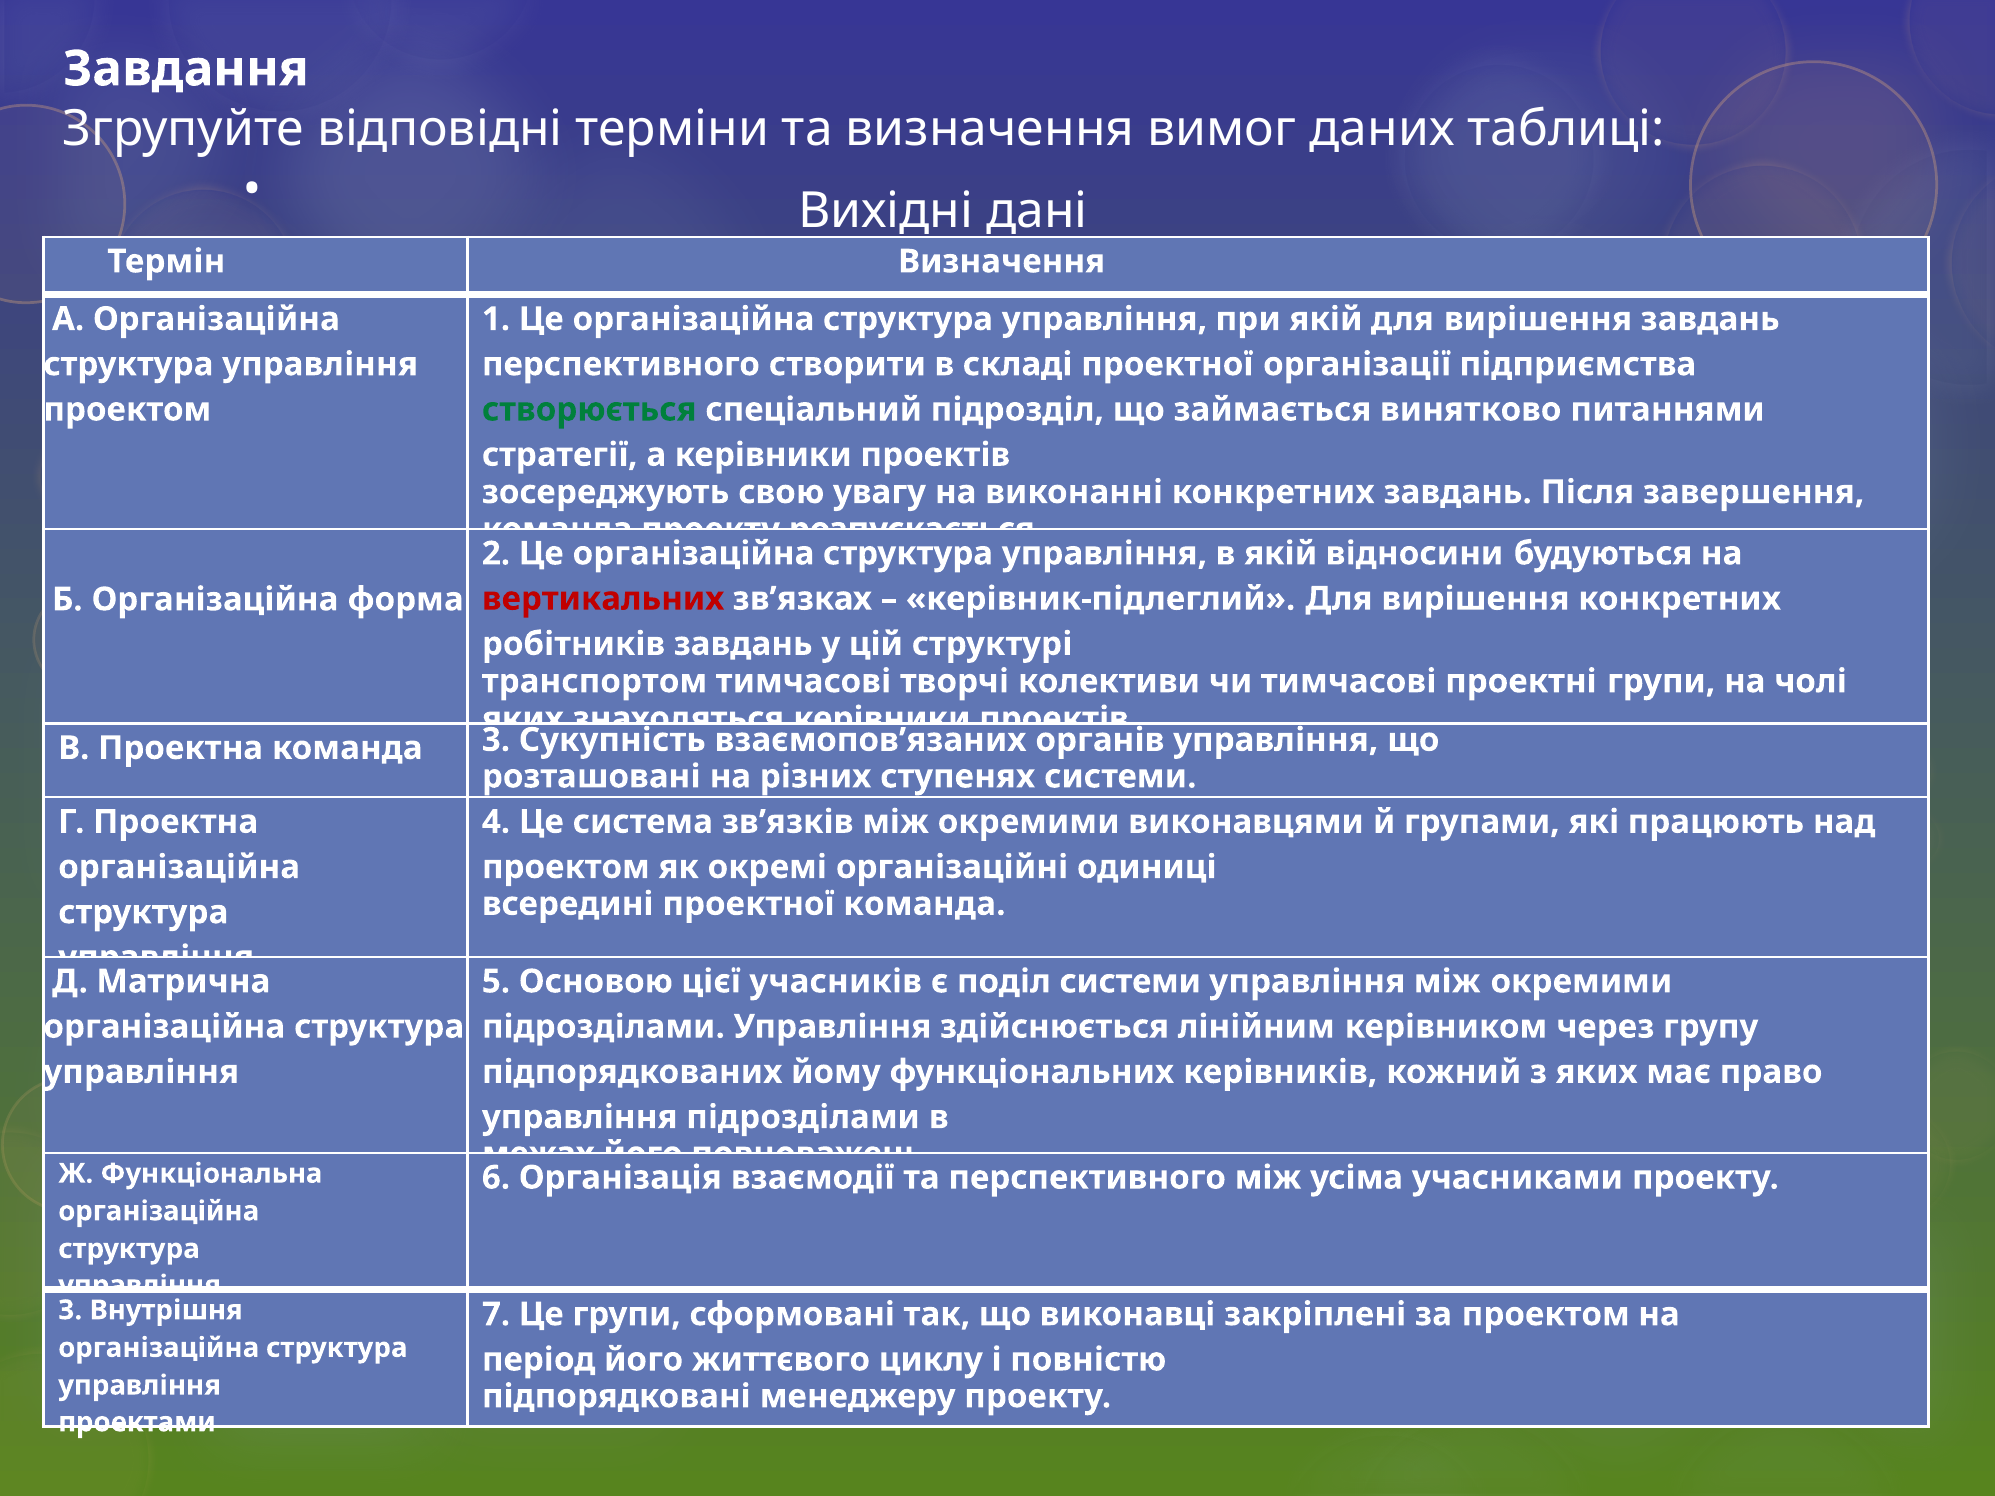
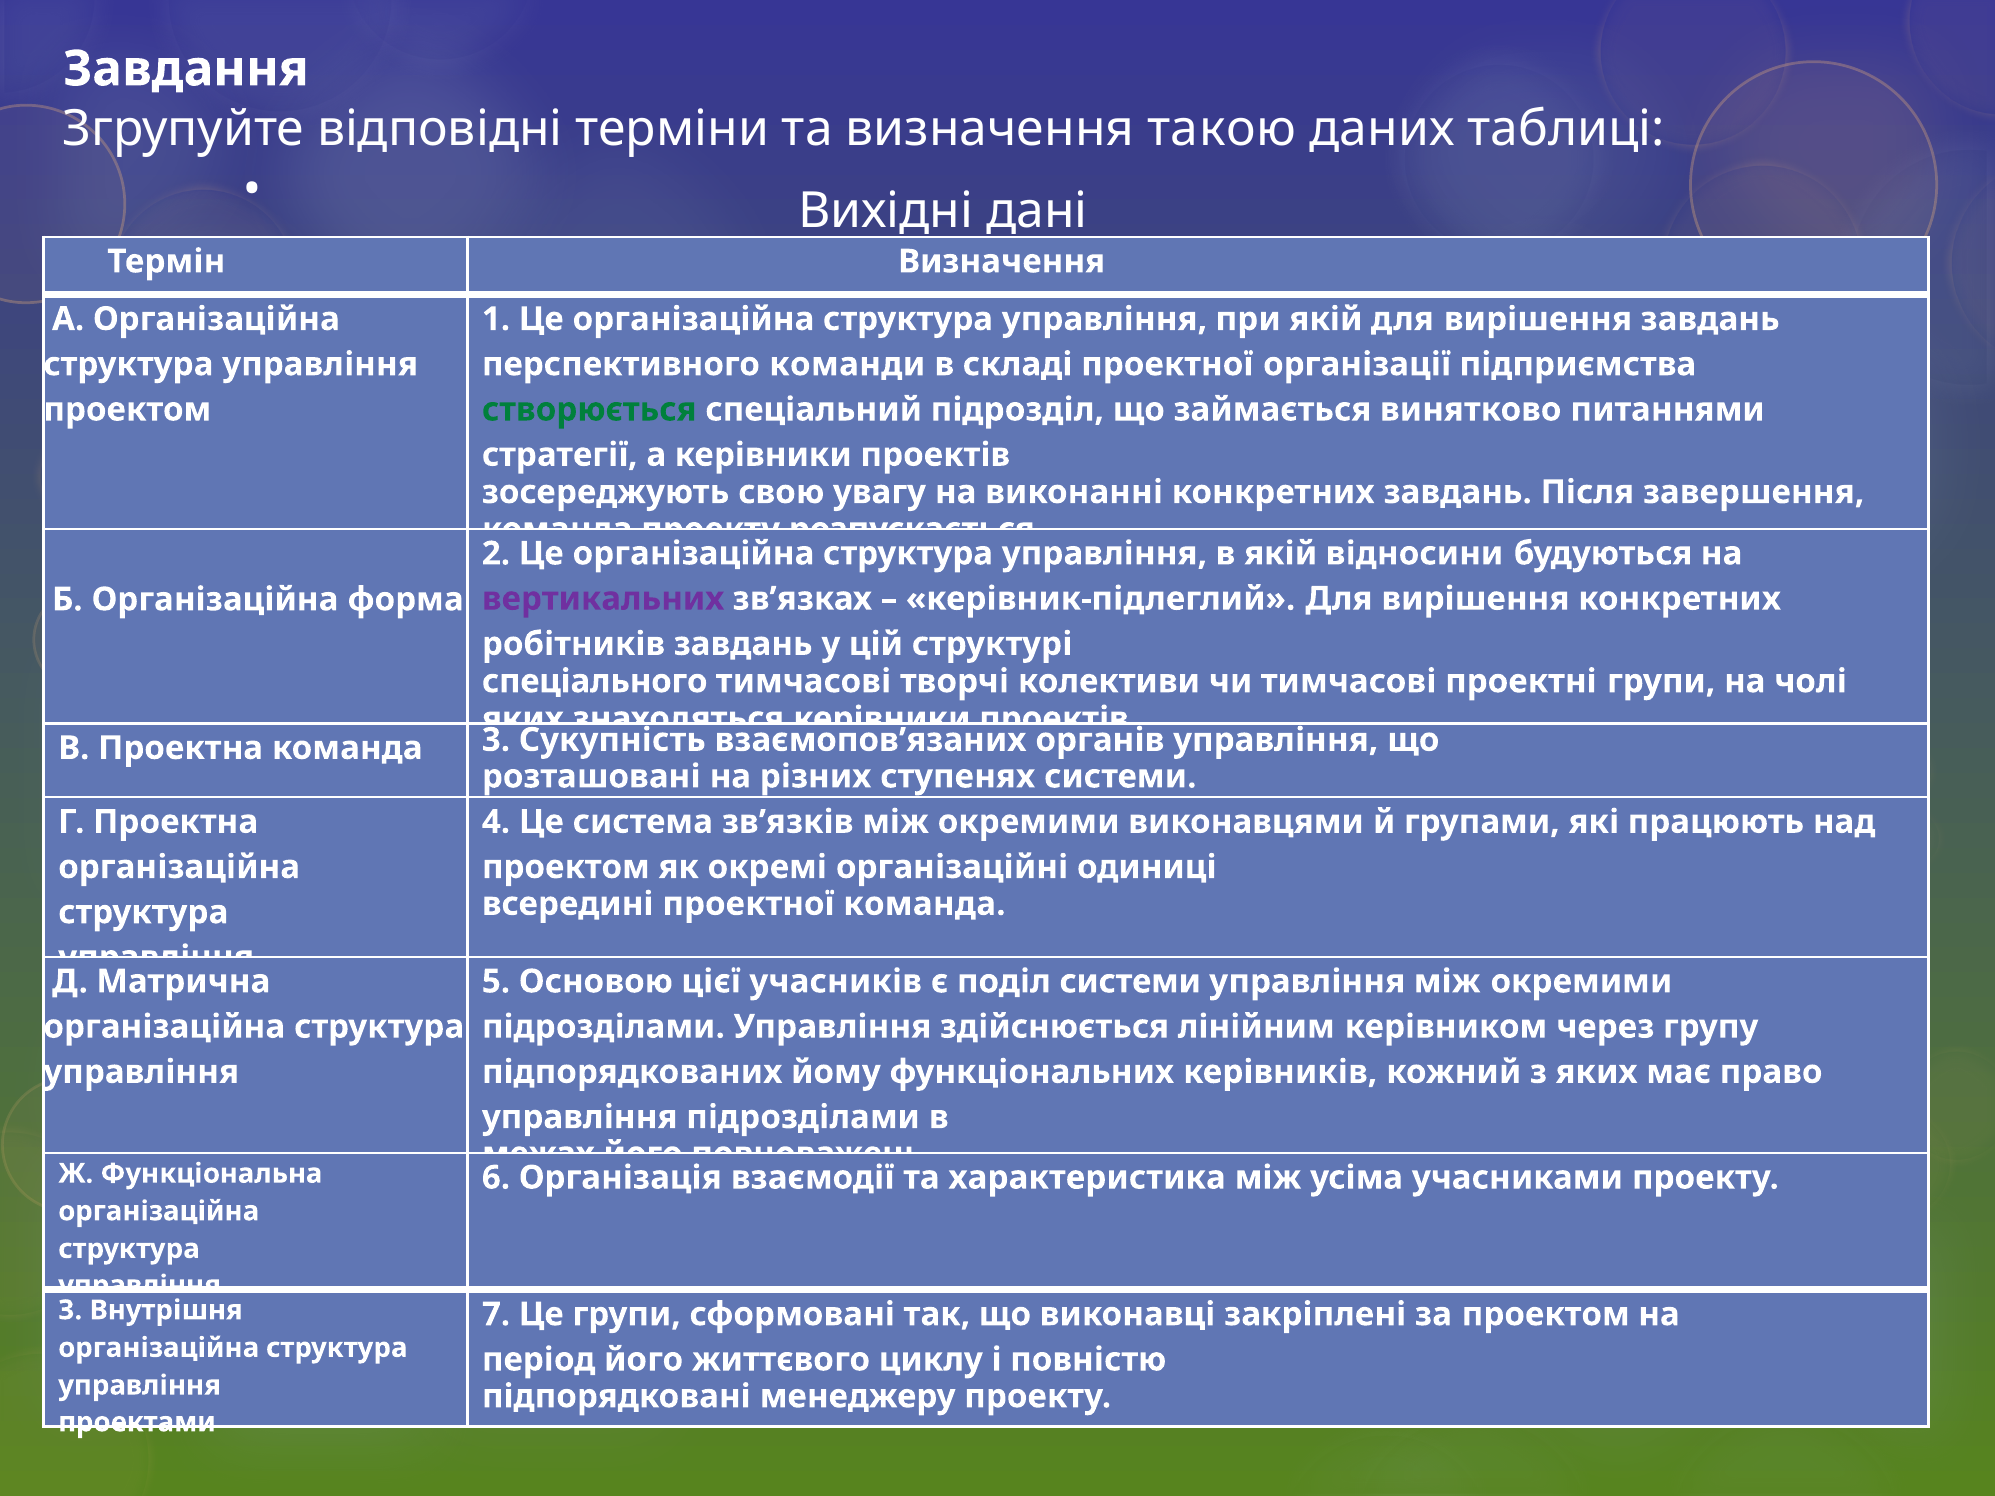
вимог: вимог -> такою
створити: створити -> команди
вертикальних colour: red -> purple
транспортом: транспортом -> спеціального
та перспективного: перспективного -> характеристика
